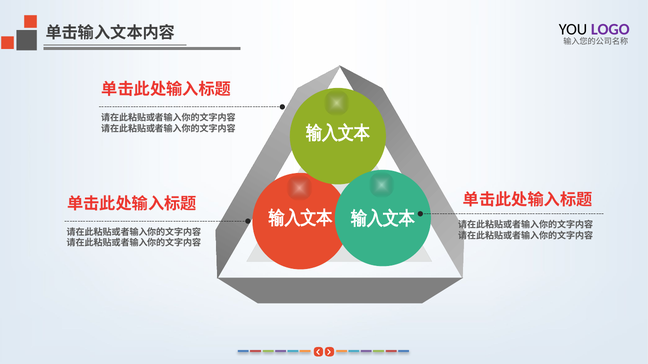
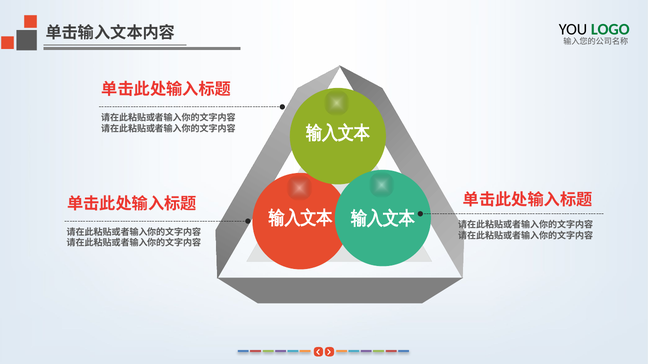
LOGO colour: purple -> green
